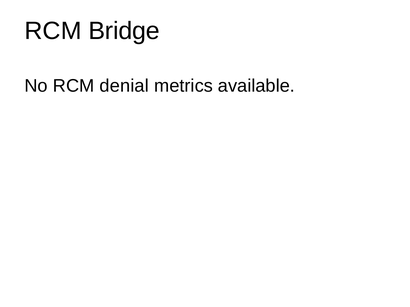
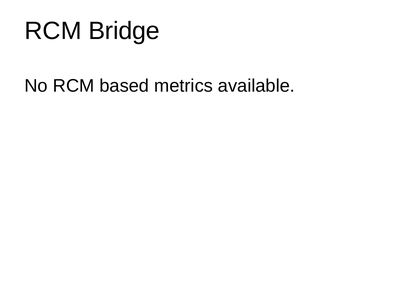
denial: denial -> based
